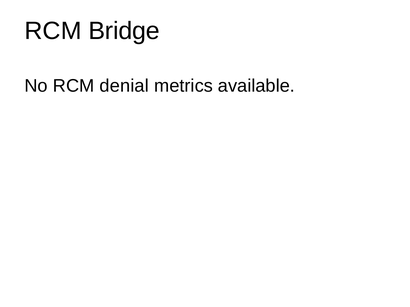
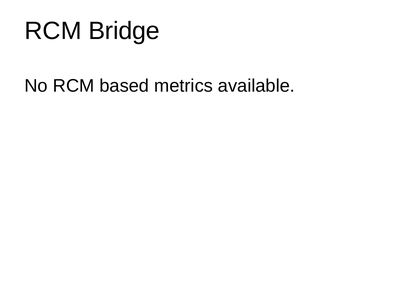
denial: denial -> based
